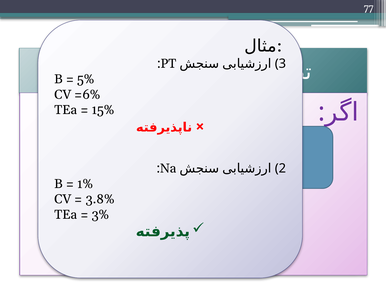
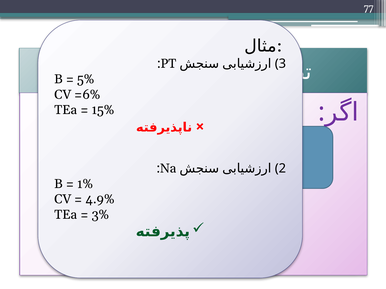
3.8%: 3.8% -> 4.9%
